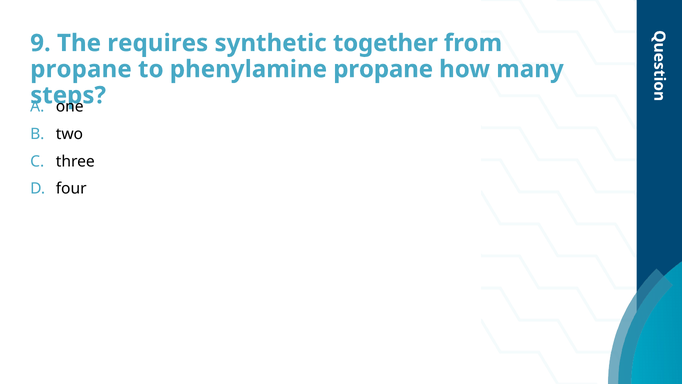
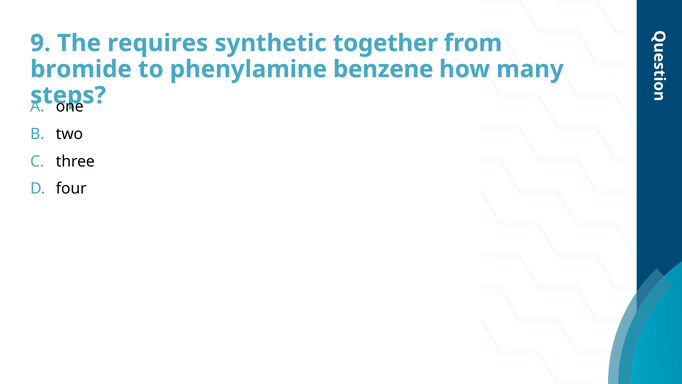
propane at (81, 69): propane -> bromide
phenylamine propane: propane -> benzene
